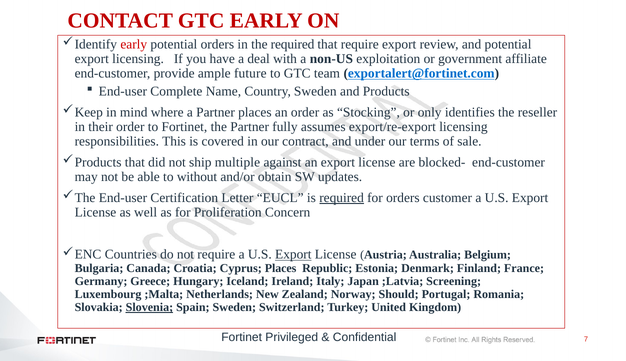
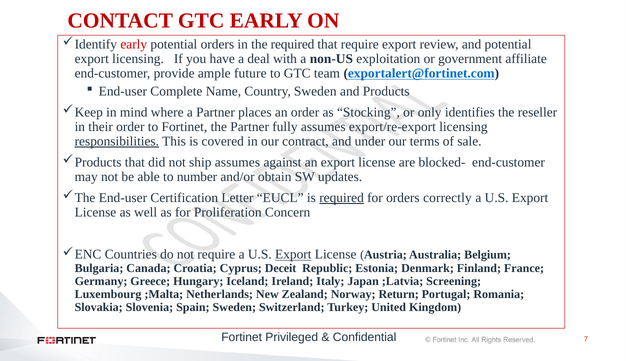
responsibilities underline: none -> present
ship multiple: multiple -> assumes
without: without -> number
customer: customer -> correctly
Cyprus Places: Places -> Deceit
Should: Should -> Return
Slovenia underline: present -> none
